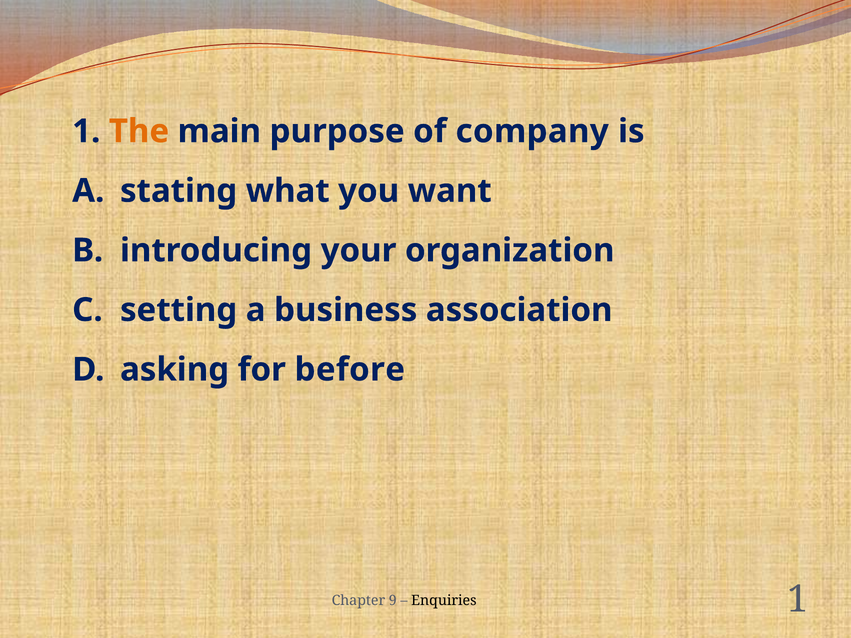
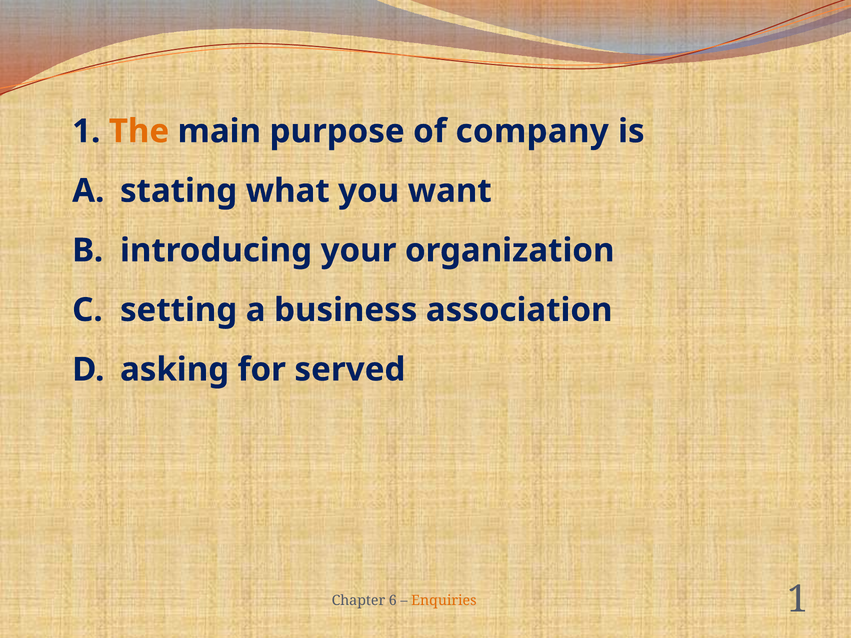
before: before -> served
9: 9 -> 6
Enquiries colour: black -> orange
